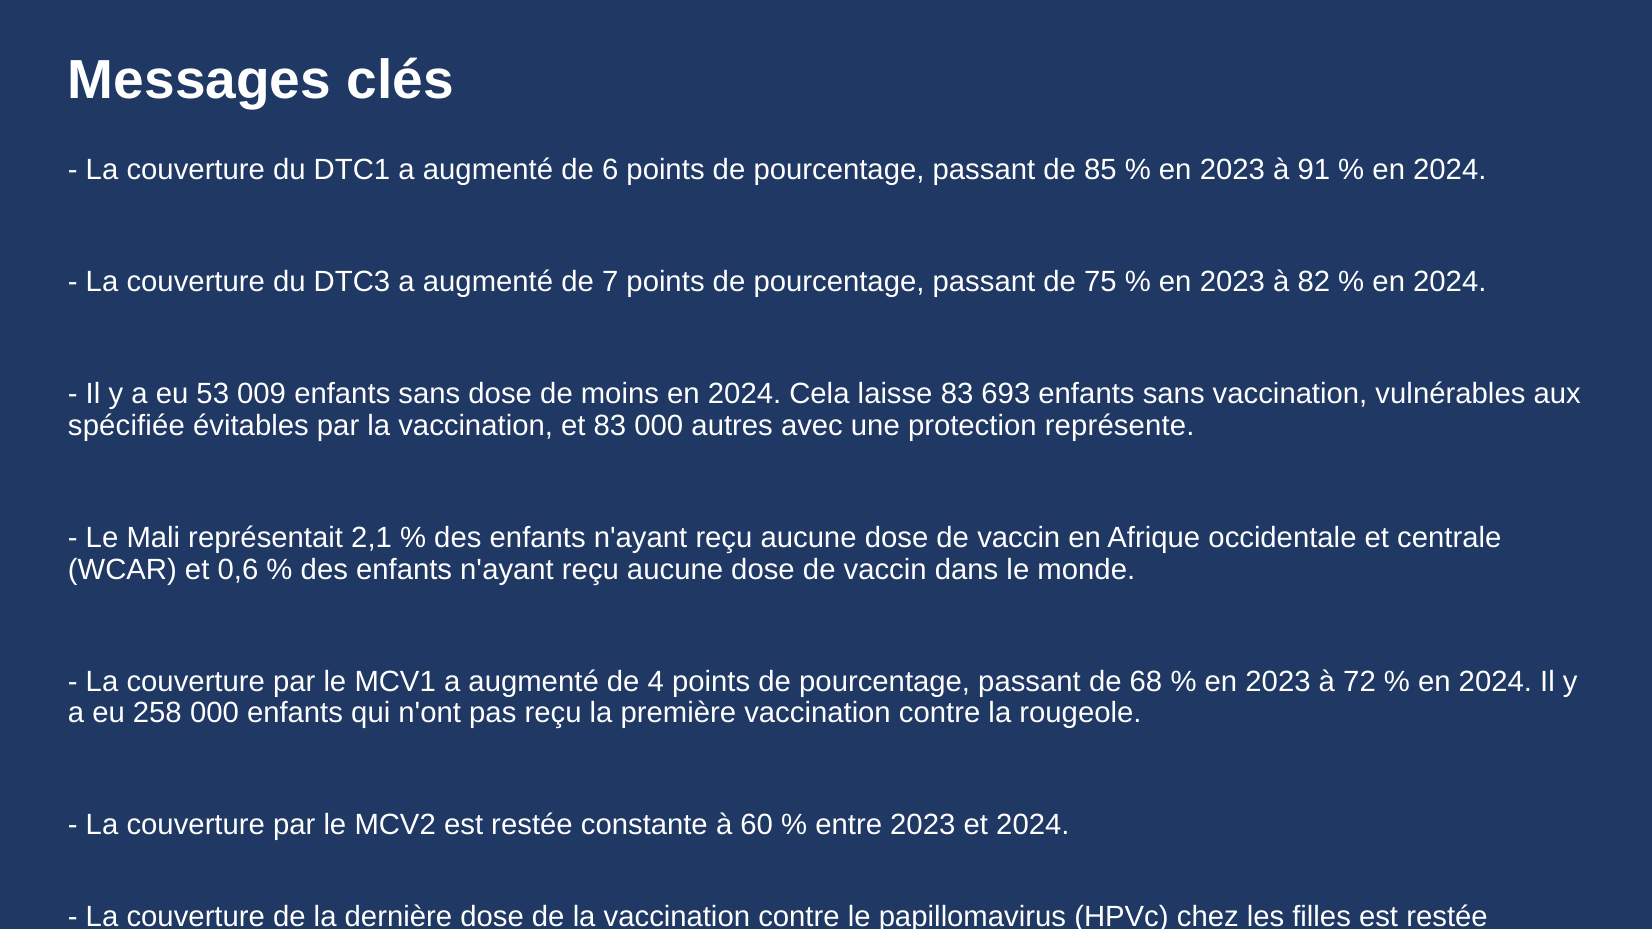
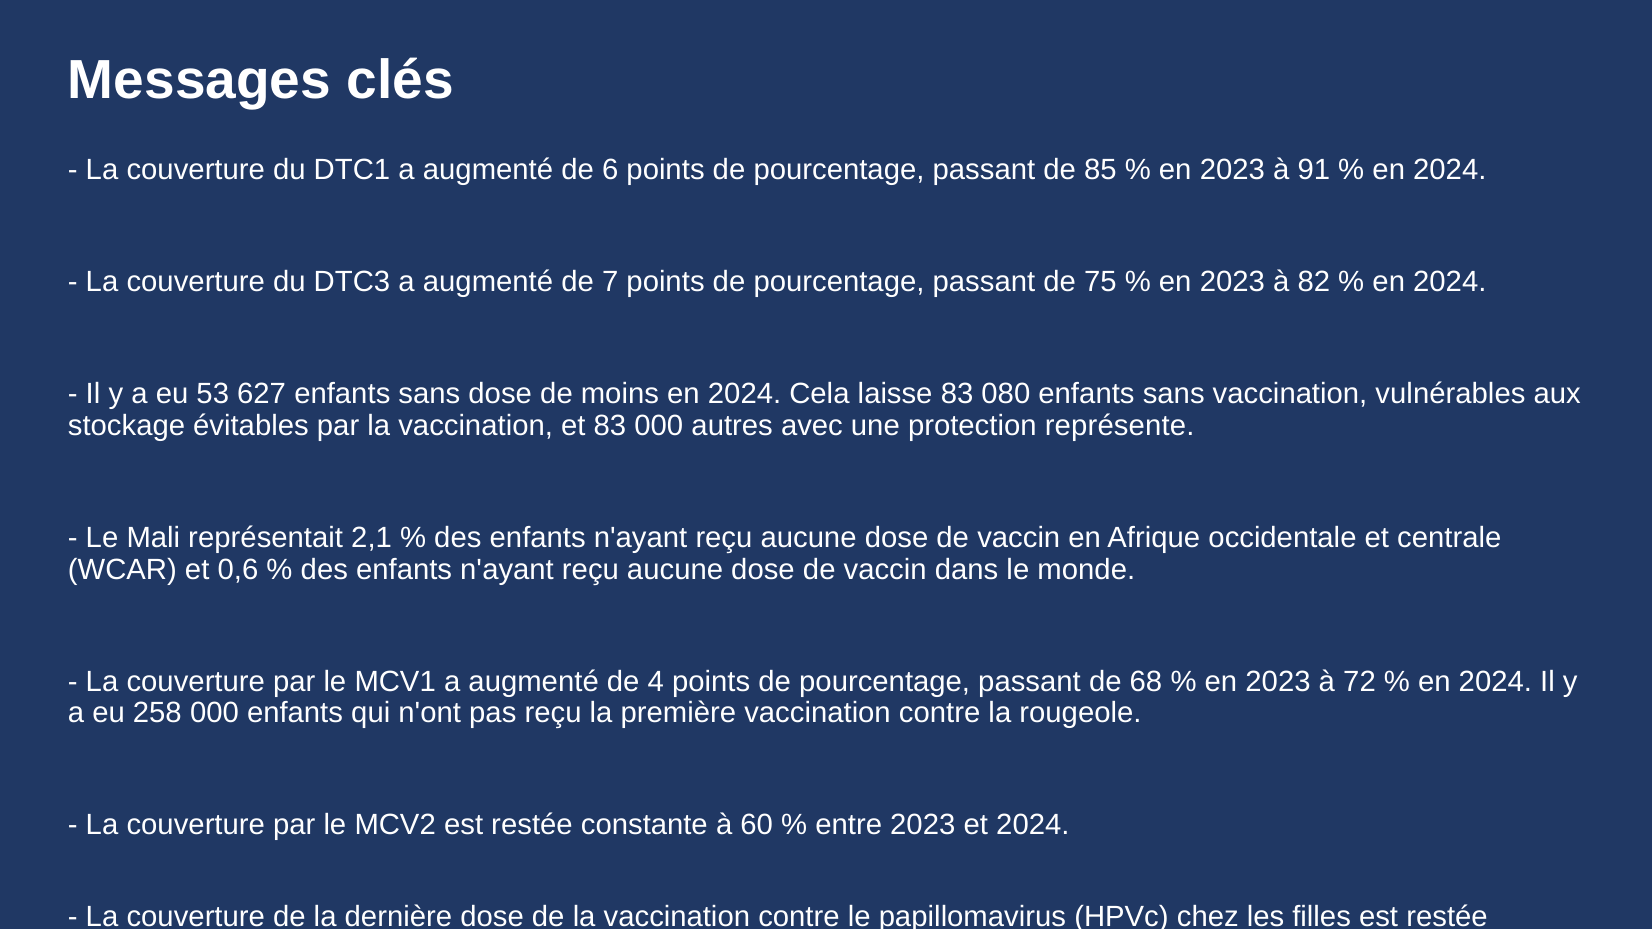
009: 009 -> 627
693: 693 -> 080
spécifiée: spécifiée -> stockage
